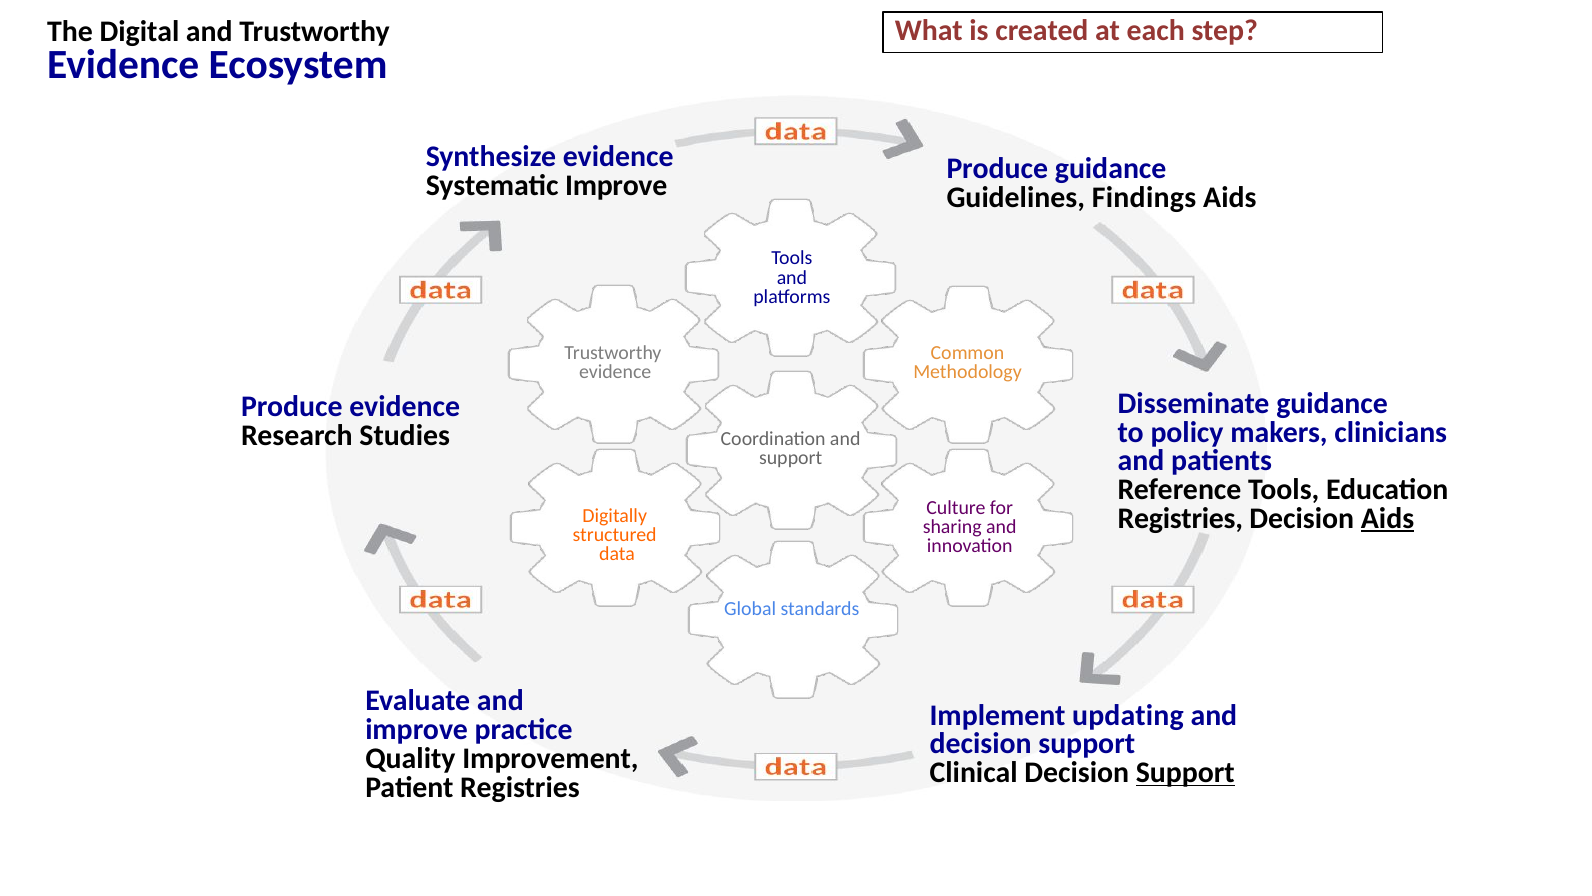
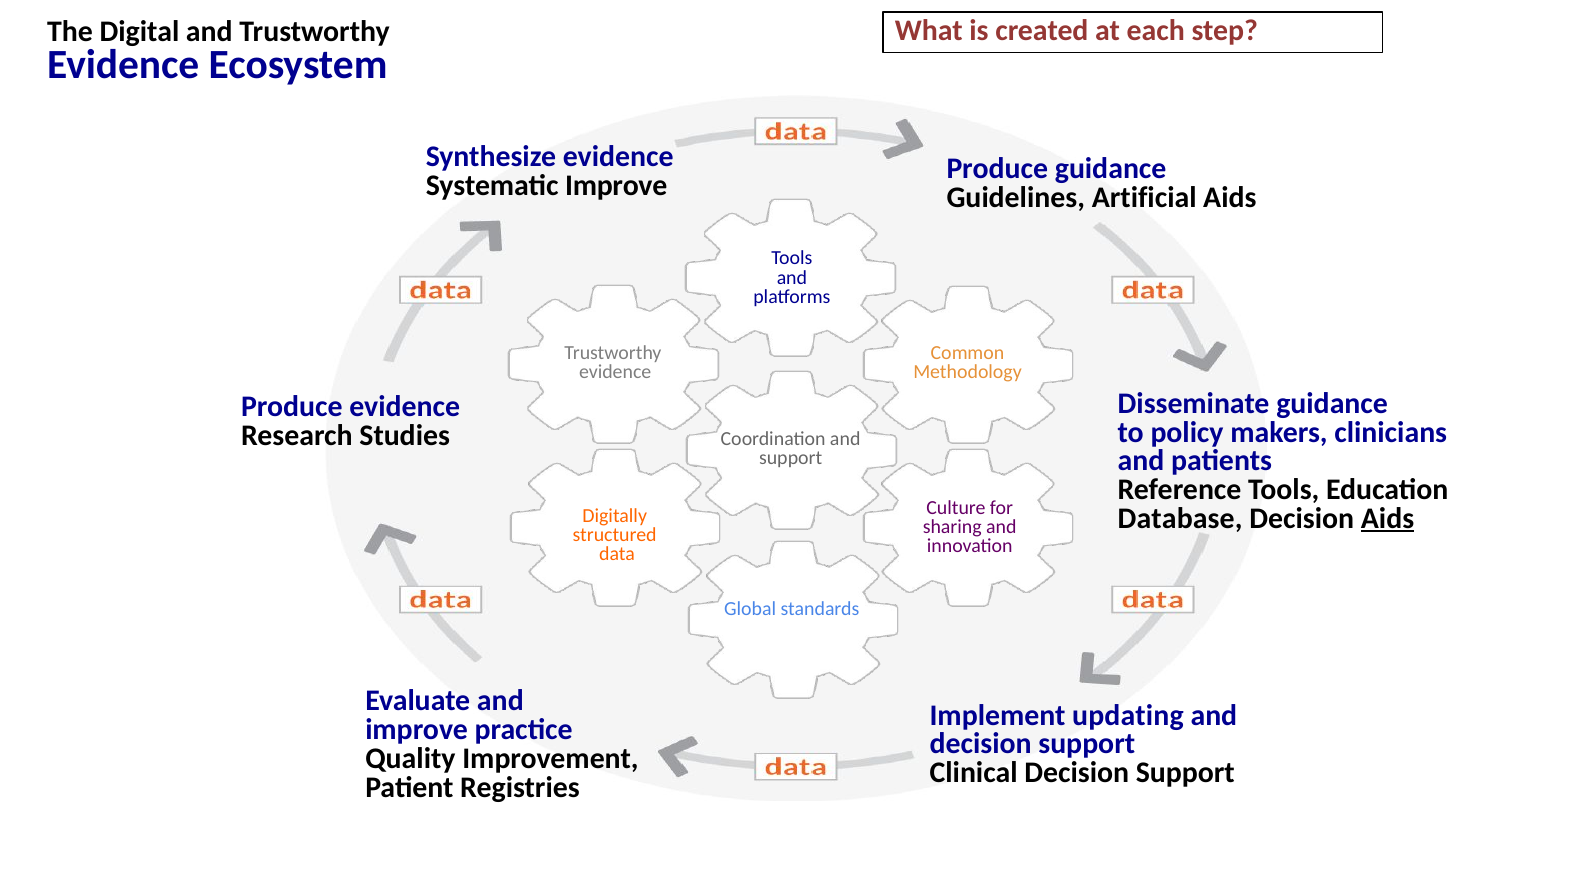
Findings: Findings -> Artificial
Registries at (1180, 518): Registries -> Database
Support at (1185, 772) underline: present -> none
